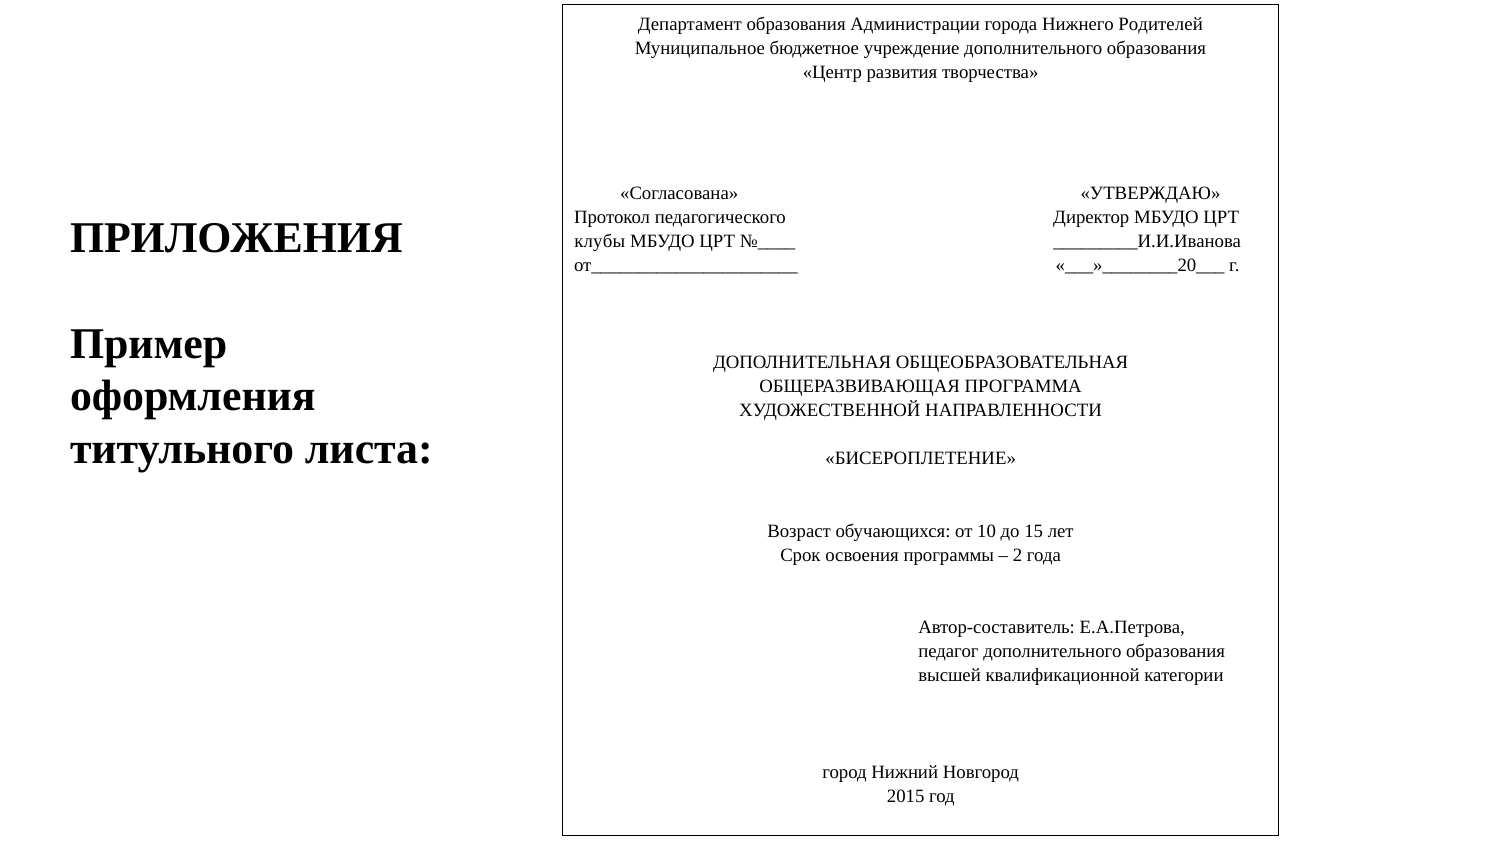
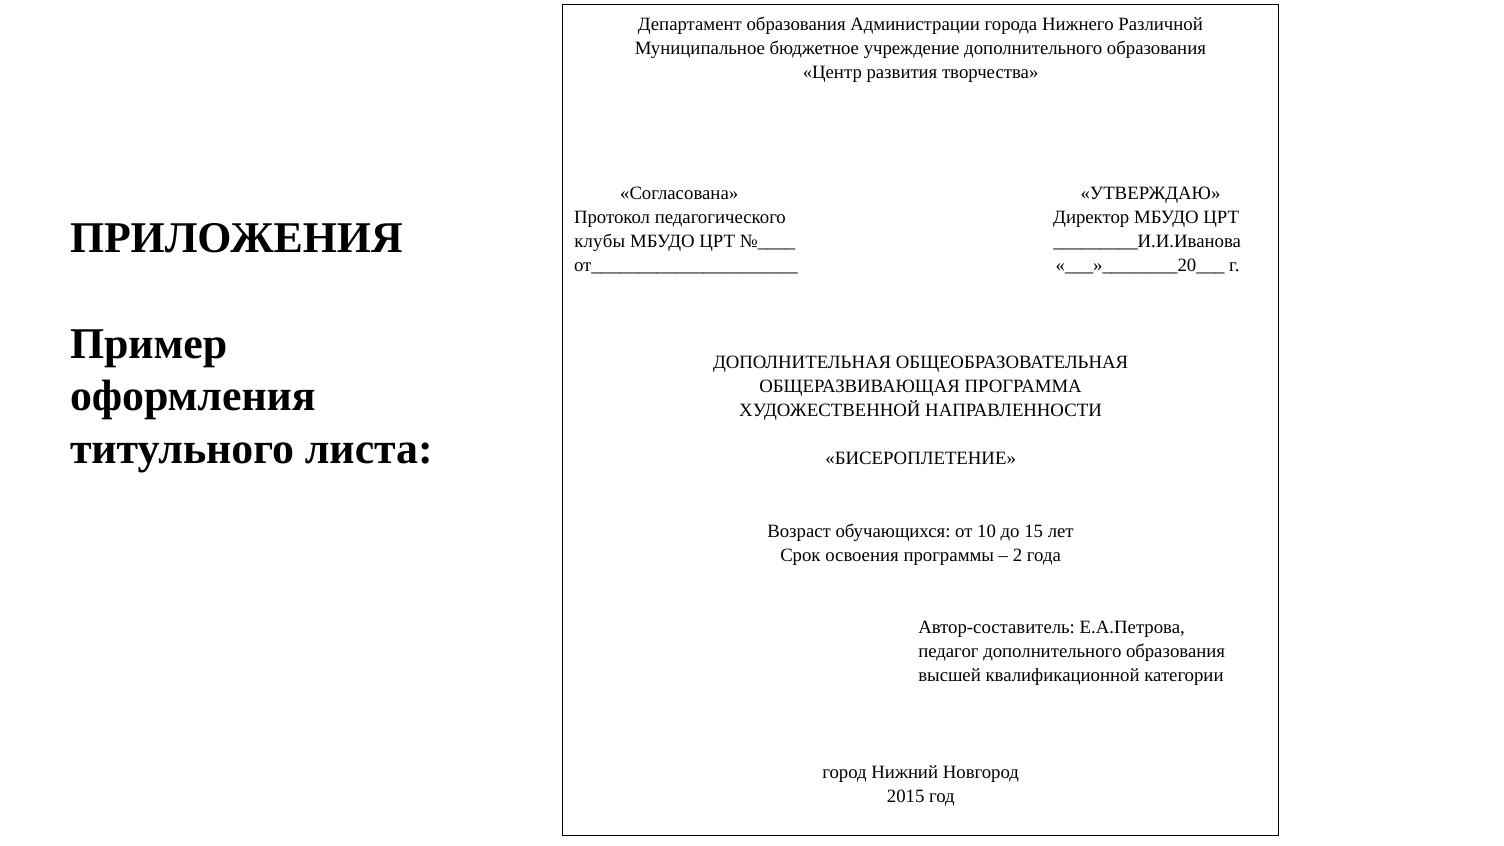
Родителей: Родителей -> Различной
